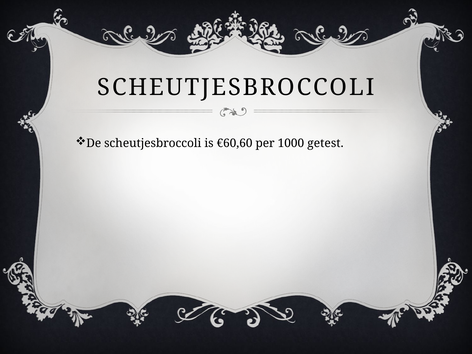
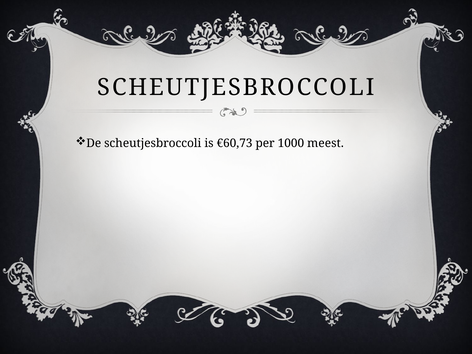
€60,60: €60,60 -> €60,73
getest: getest -> meest
